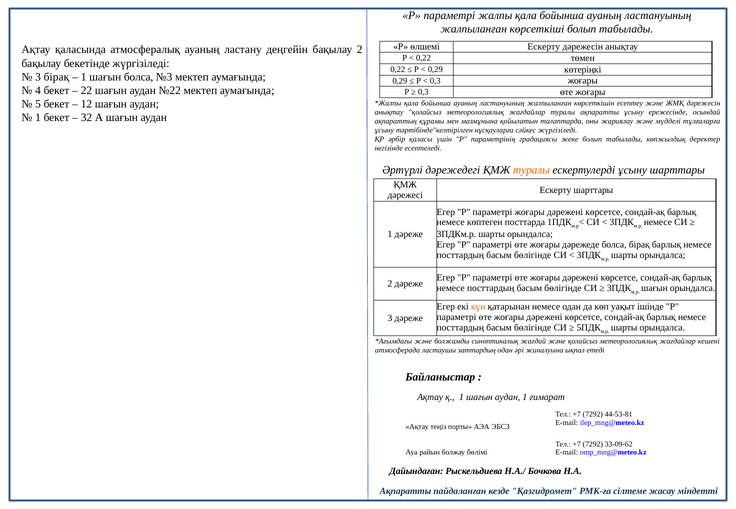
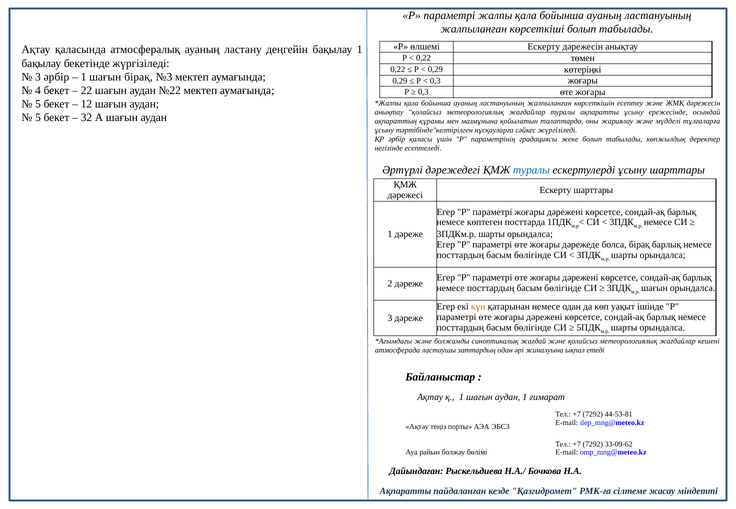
бақылау 2: 2 -> 1
3 бірақ: бірақ -> әрбір
шағын болса: болса -> бірақ
1 at (38, 118): 1 -> 5
туралы at (531, 170) colour: orange -> blue
